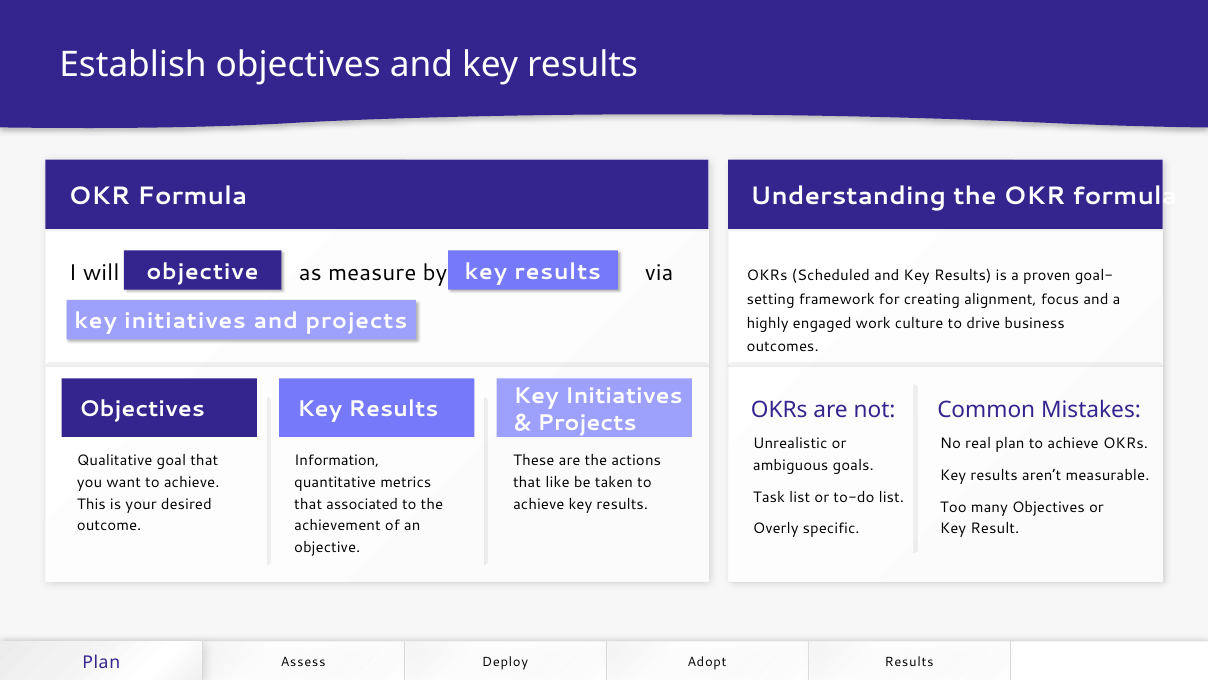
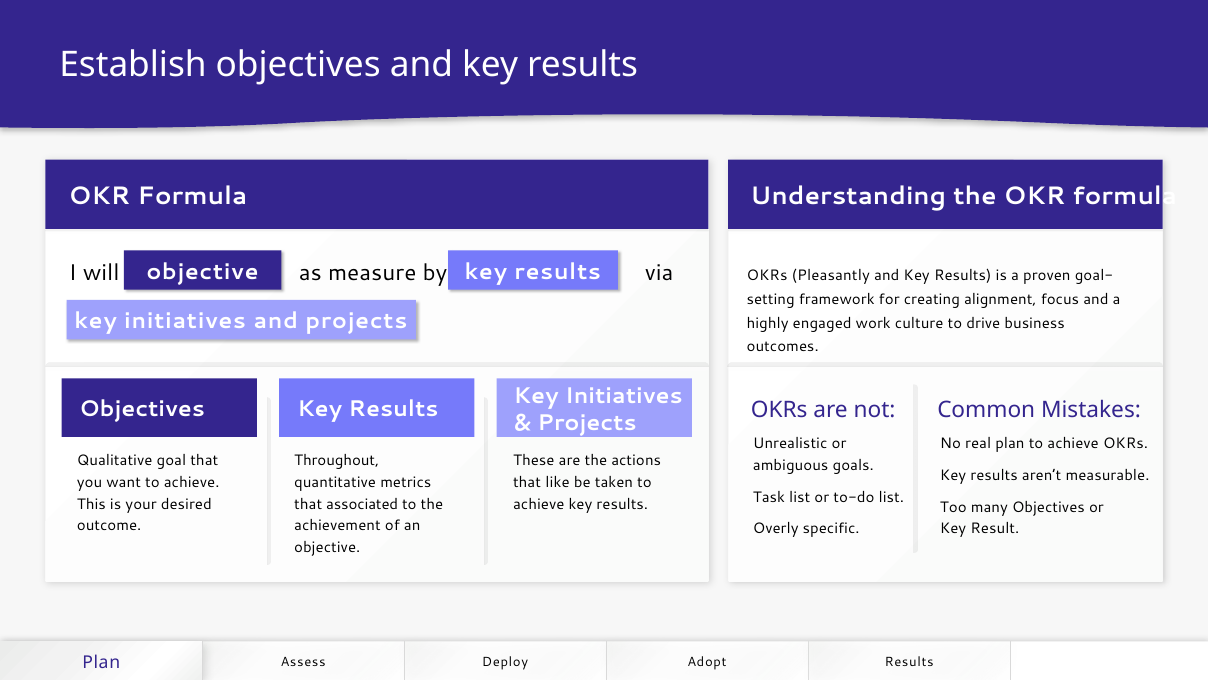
Scheduled: Scheduled -> Pleasantly
Information: Information -> Throughout
